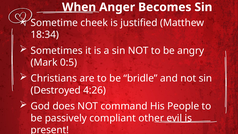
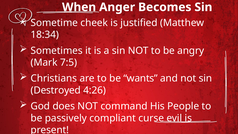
0:5: 0:5 -> 7:5
bridle: bridle -> wants
other: other -> curse
